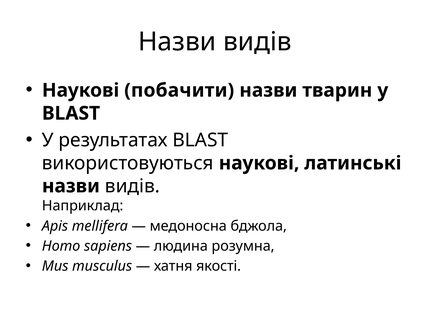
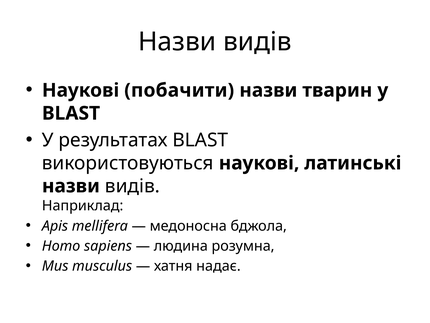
якості: якості -> надає
